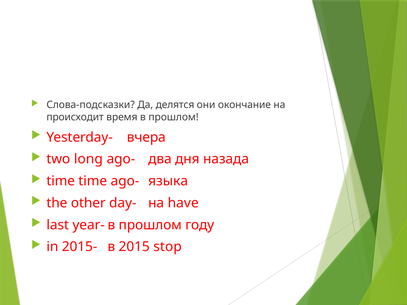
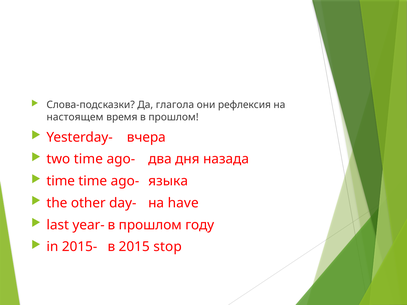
делятся: делятся -> глагола
окончание: окончание -> рефлексия
происходит: происходит -> настоящем
two long: long -> time
